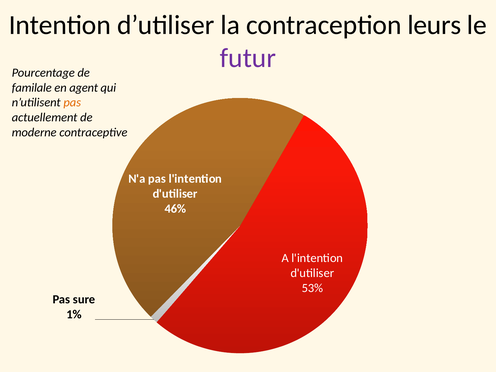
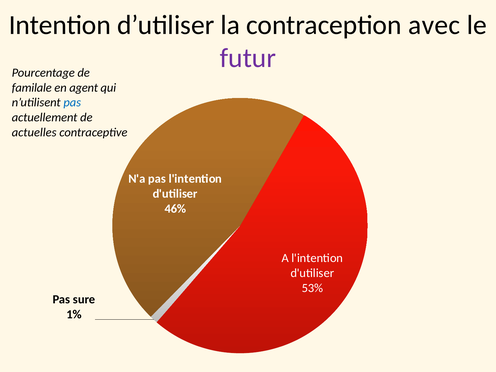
leurs: leurs -> avec
pas at (72, 102) colour: orange -> blue
moderne: moderne -> actuelles
